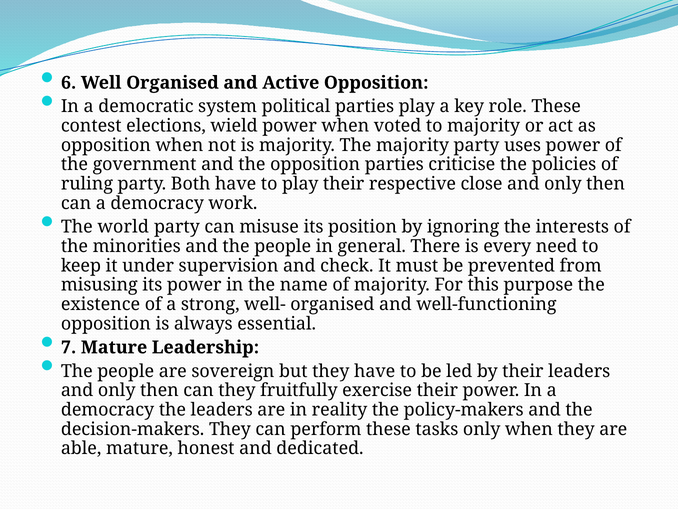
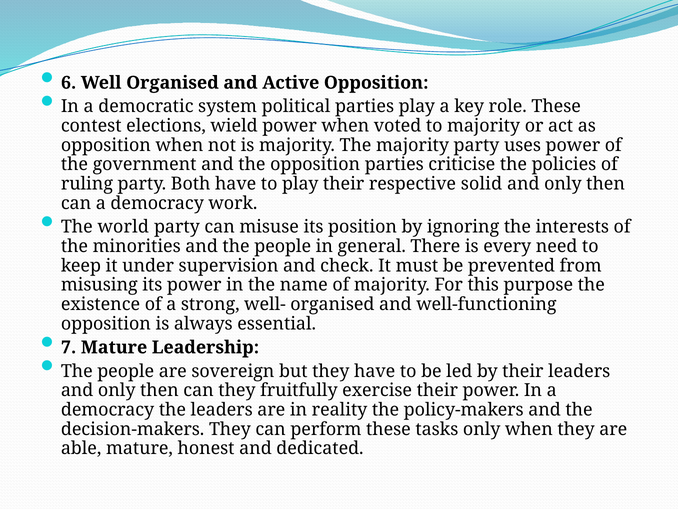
close: close -> solid
